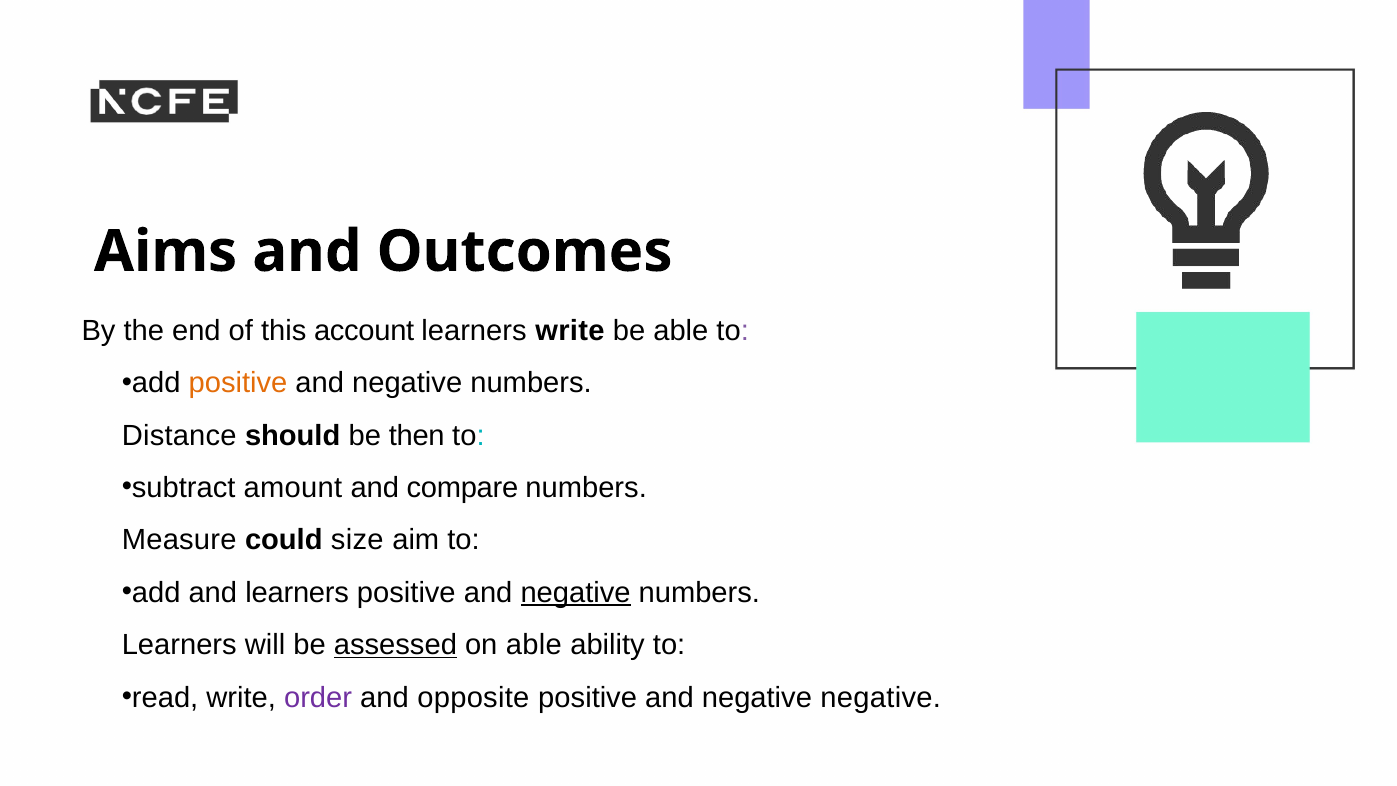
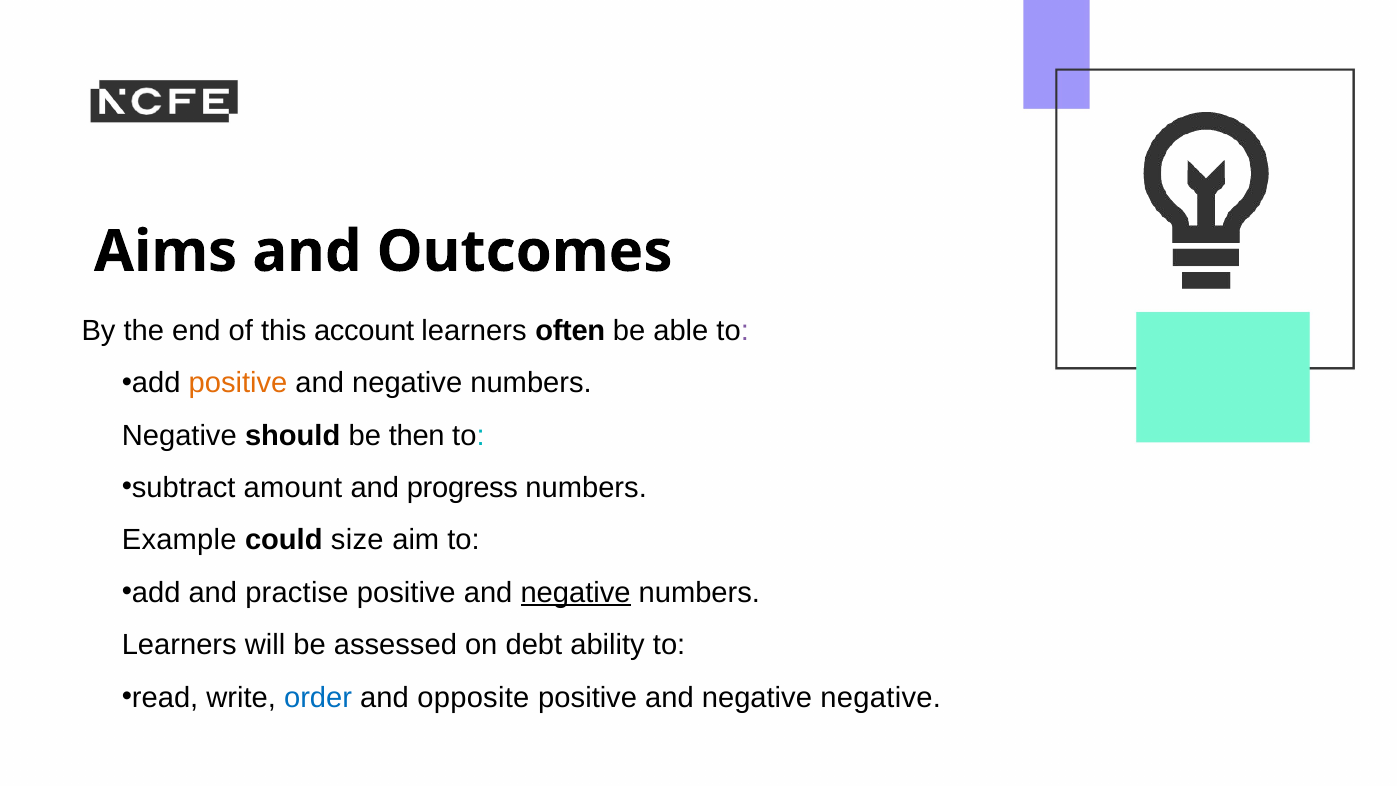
learners write: write -> often
Distance at (179, 435): Distance -> Negative
compare: compare -> progress
Measure: Measure -> Example
and learners: learners -> practise
assessed underline: present -> none
on able: able -> debt
order colour: purple -> blue
